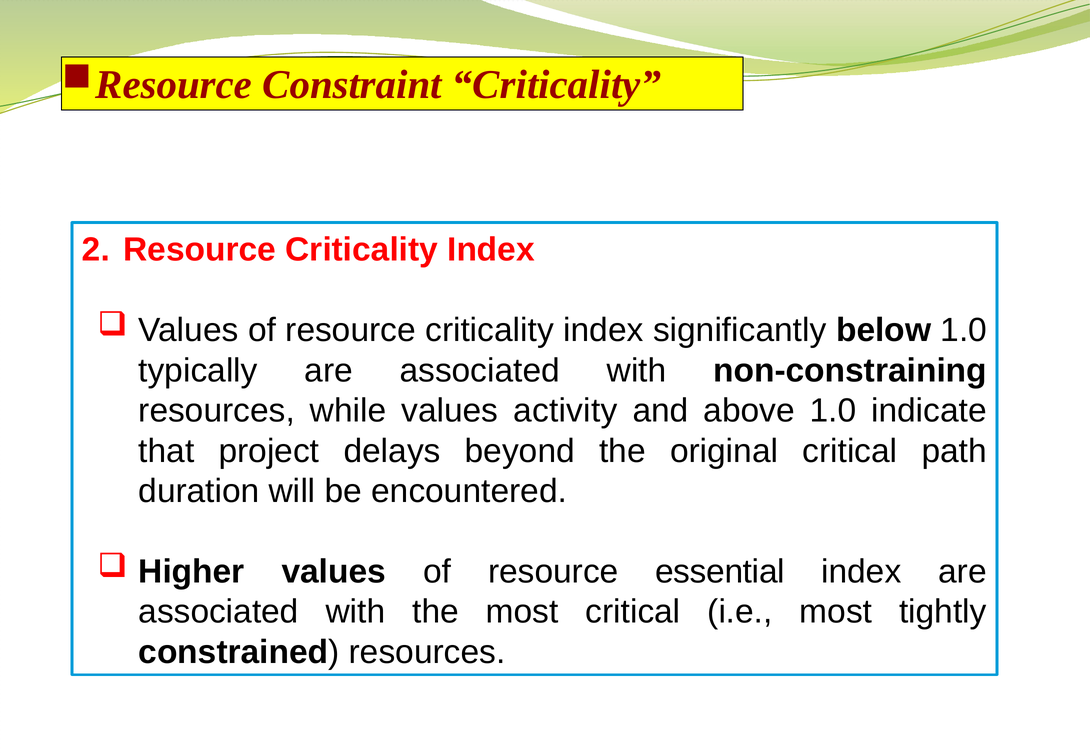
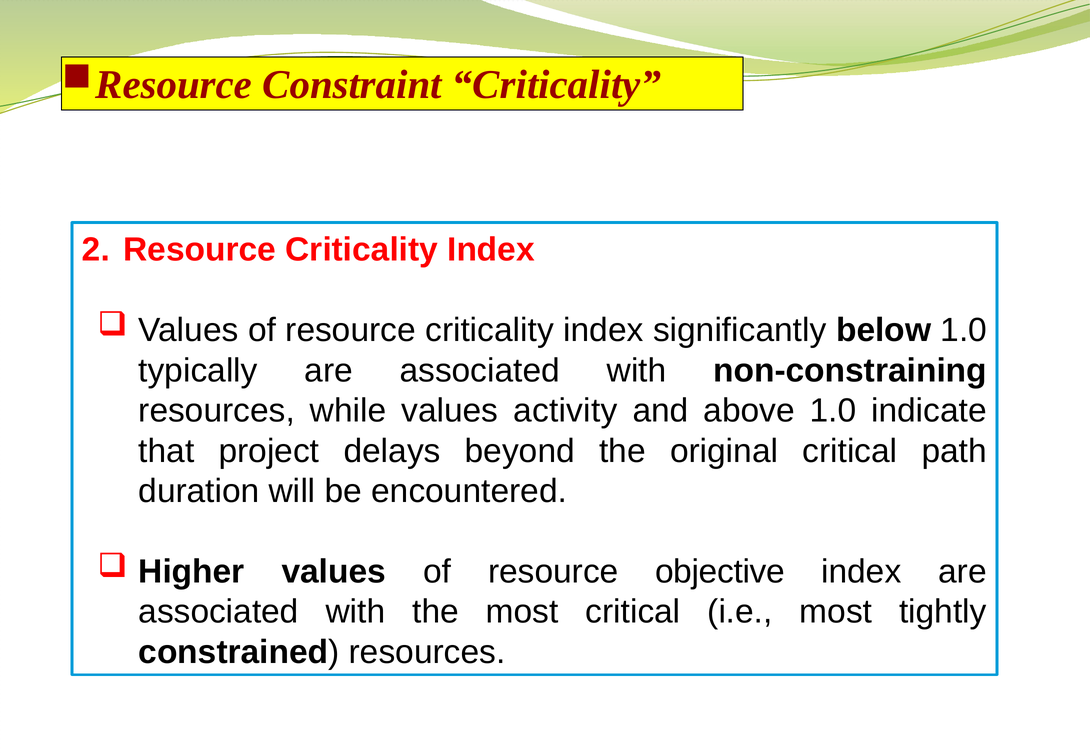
essential: essential -> objective
